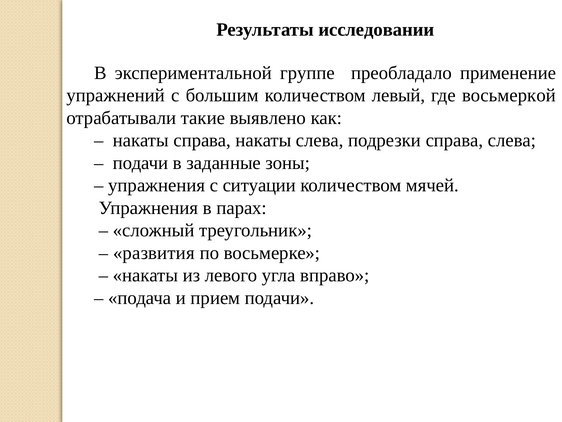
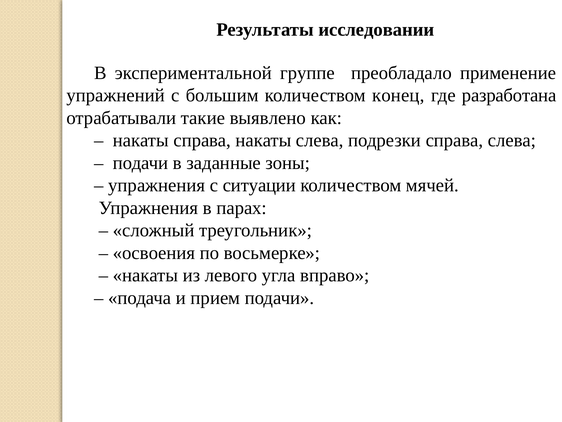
левый: левый -> конец
восьмеркой: восьмеркой -> разработана
развития: развития -> освоения
